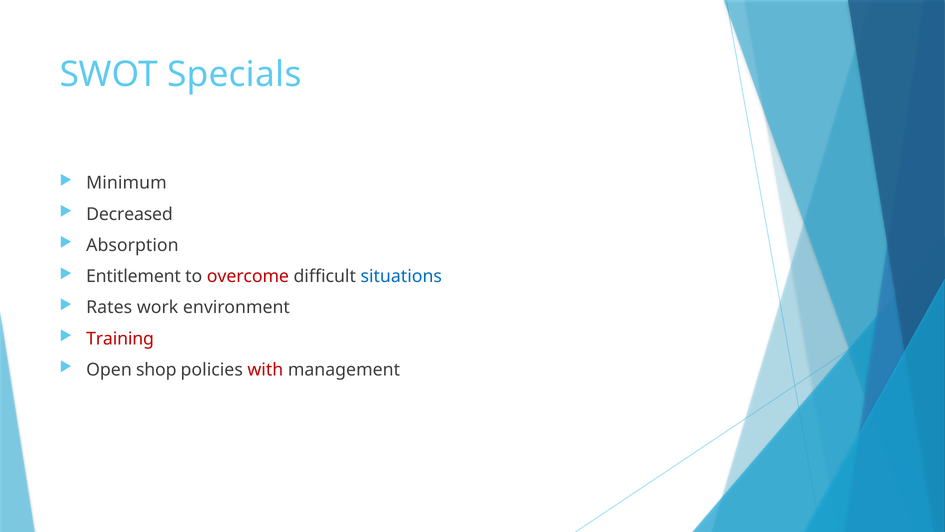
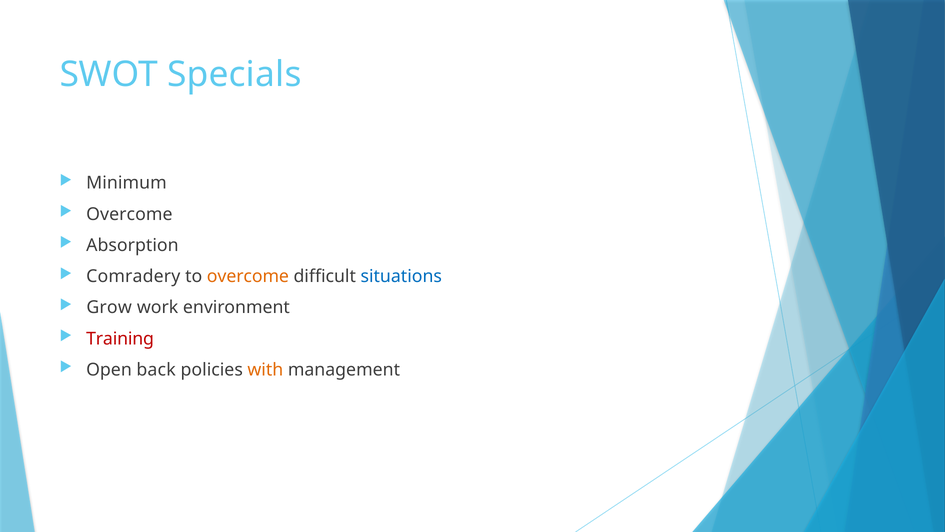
Decreased at (129, 214): Decreased -> Overcome
Entitlement: Entitlement -> Comradery
overcome at (248, 276) colour: red -> orange
Rates: Rates -> Grow
shop: shop -> back
with colour: red -> orange
